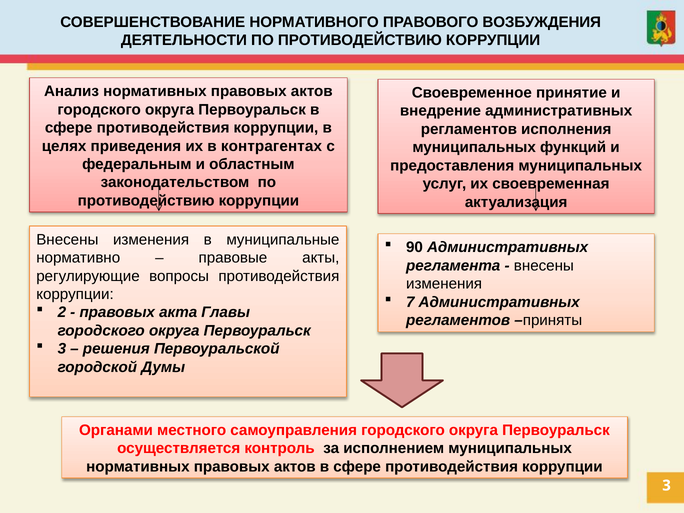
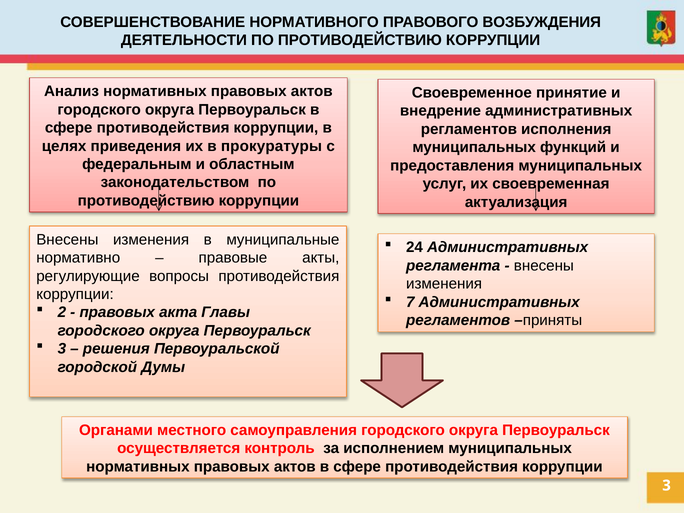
контрагентах: контрагентах -> прокуратуры
90: 90 -> 24
